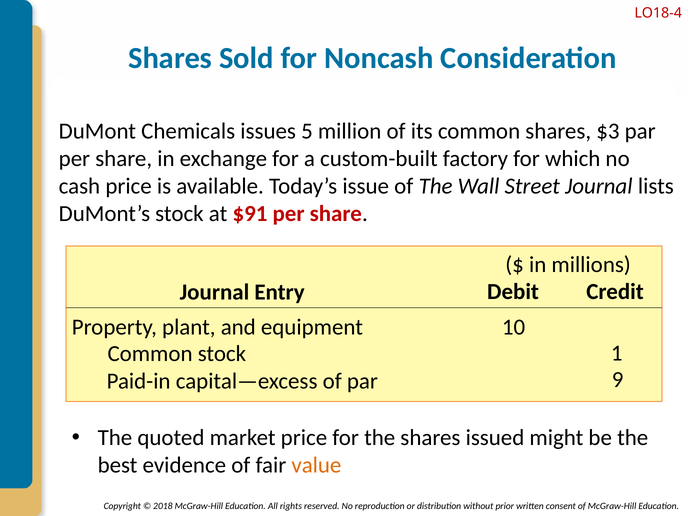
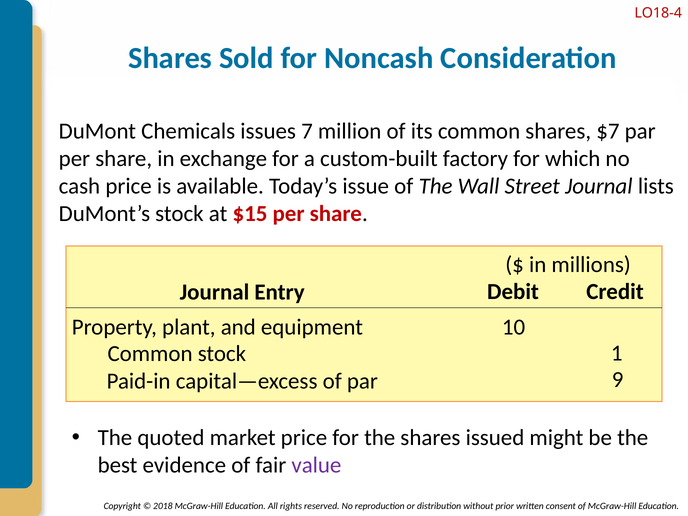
5: 5 -> 7
$3: $3 -> $7
$91: $91 -> $15
value colour: orange -> purple
